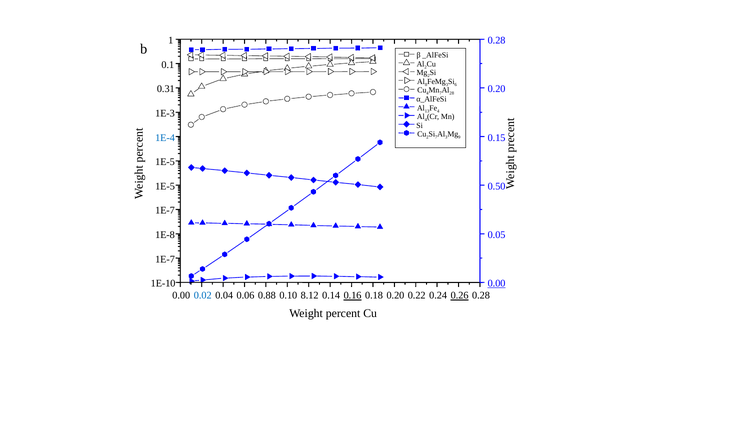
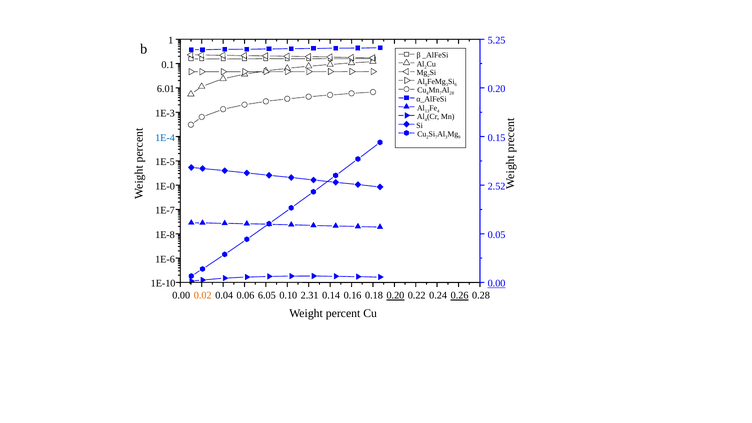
0.28 at (497, 40): 0.28 -> 5.25
0.31: 0.31 -> 6.01
1E-5 at (165, 186): 1E-5 -> 1E-0
0.50: 0.50 -> 2.52
1E-7 at (165, 259): 1E-7 -> 1E-6
0.02 colour: blue -> orange
0.88: 0.88 -> 6.05
8.12: 8.12 -> 2.31
0.16 underline: present -> none
0.20 at (395, 296) underline: none -> present
